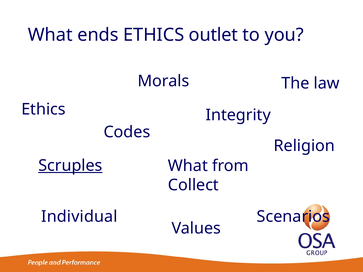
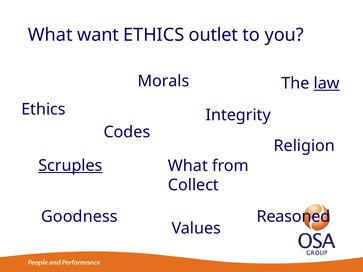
ends: ends -> want
law underline: none -> present
Individual: Individual -> Goodness
Scenarios: Scenarios -> Reasoned
